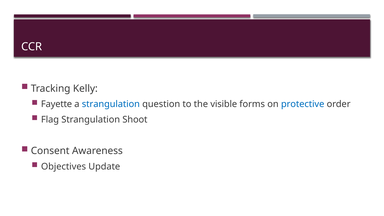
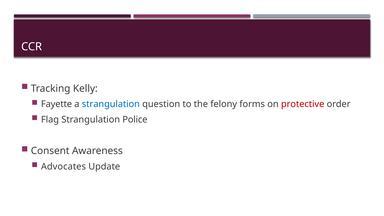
visible: visible -> felony
protective colour: blue -> red
Shoot: Shoot -> Police
Objectives: Objectives -> Advocates
